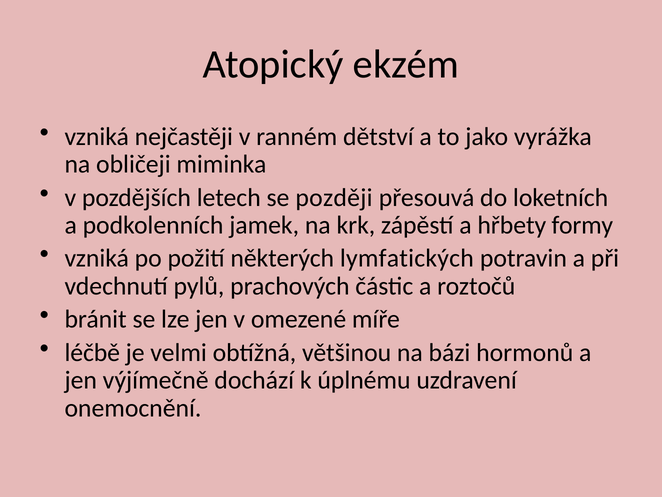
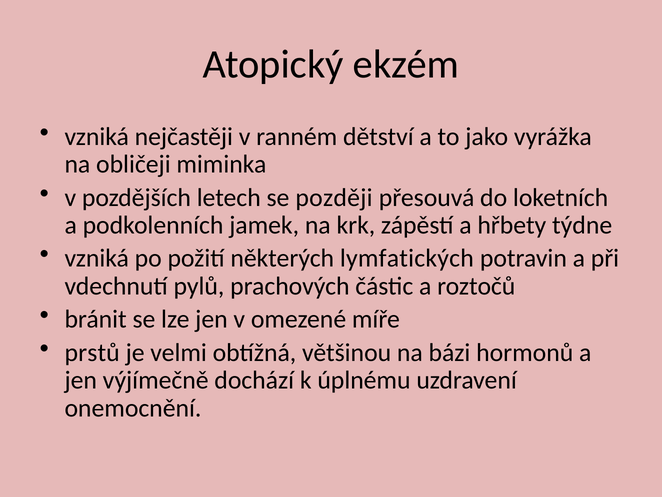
formy: formy -> týdne
léčbě: léčbě -> prstů
